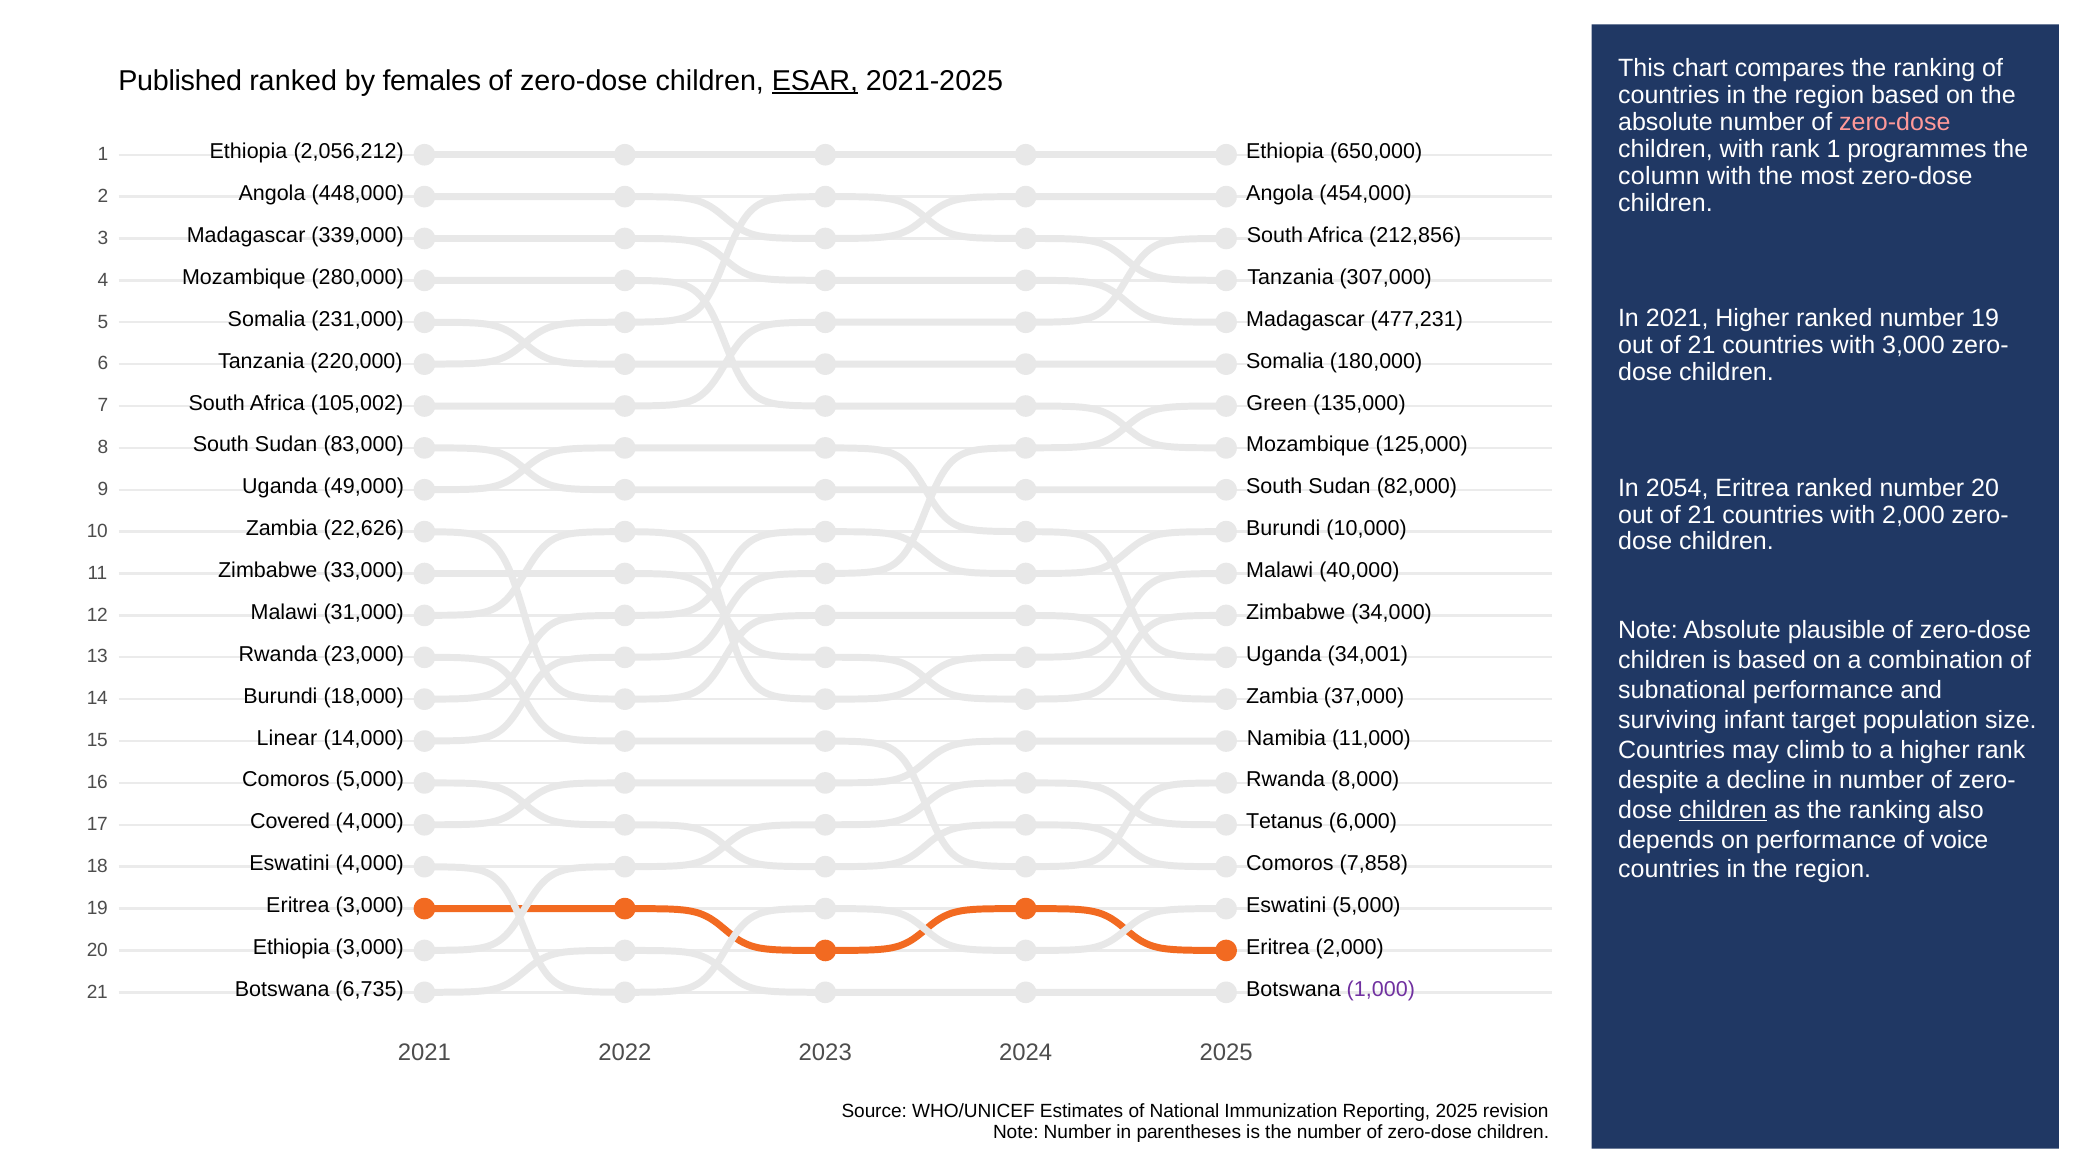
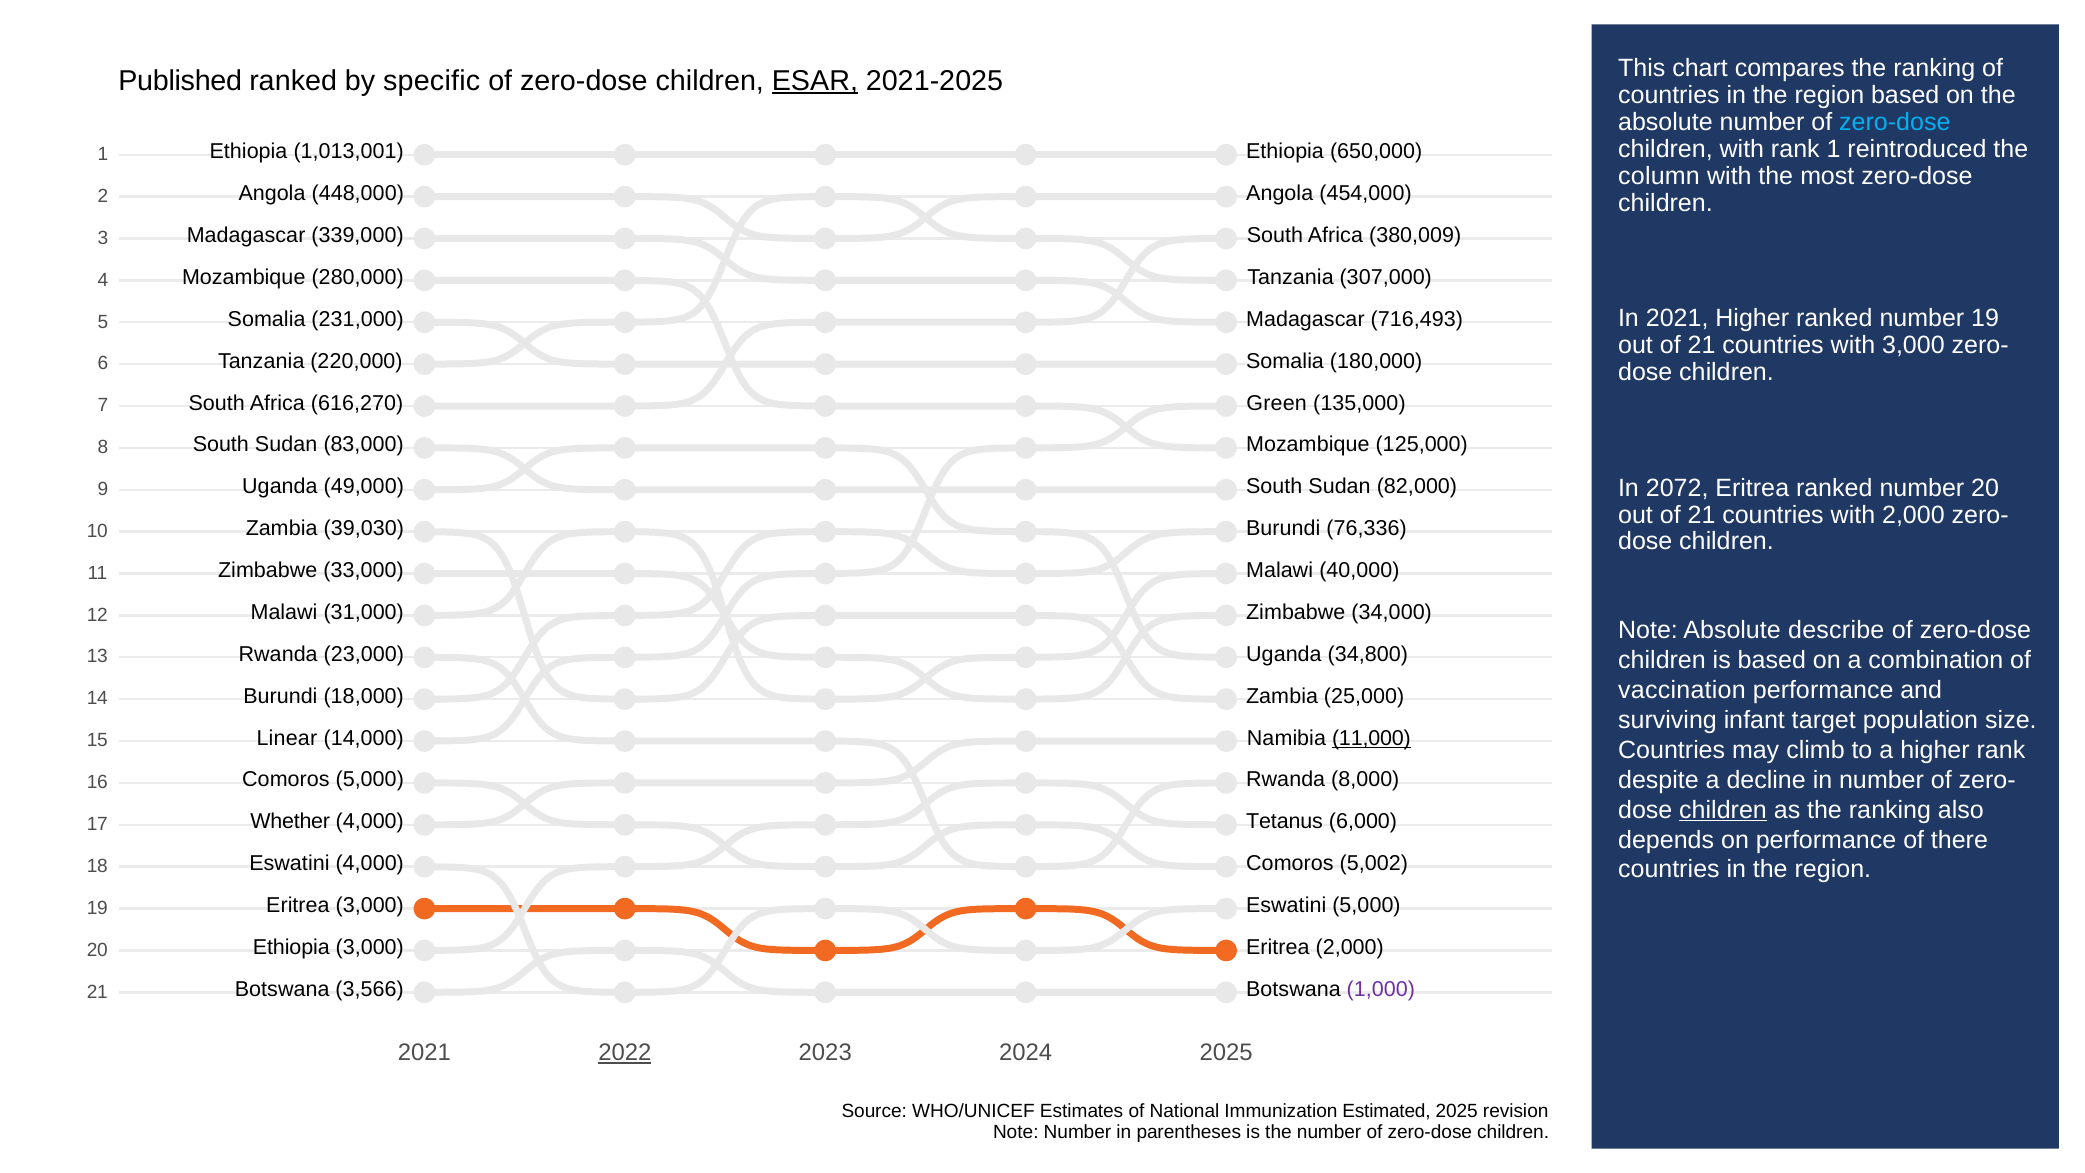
females: females -> specific
zero-dose at (1895, 122) colour: pink -> light blue
programmes: programmes -> reintroduced
2,056,212: 2,056,212 -> 1,013,001
212,856: 212,856 -> 380,009
477,231: 477,231 -> 716,493
105,002: 105,002 -> 616,270
2054: 2054 -> 2072
22,626: 22,626 -> 39,030
10,000: 10,000 -> 76,336
plausible: plausible -> describe
34,001: 34,001 -> 34,800
subnational: subnational -> vaccination
37,000: 37,000 -> 25,000
11,000 underline: none -> present
Covered: Covered -> Whether
voice: voice -> there
7,858: 7,858 -> 5,002
6,735: 6,735 -> 3,566
2022 underline: none -> present
Reporting: Reporting -> Estimated
